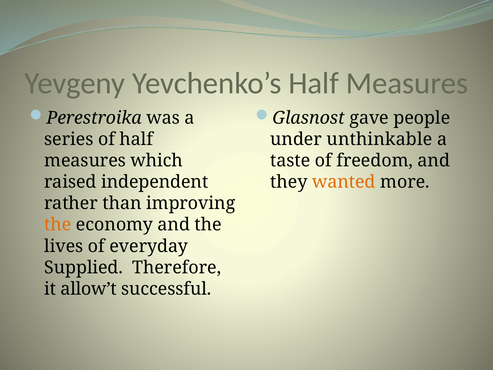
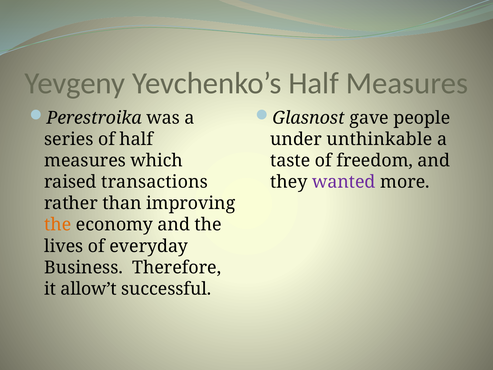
independent: independent -> transactions
wanted colour: orange -> purple
Supplied: Supplied -> Business
